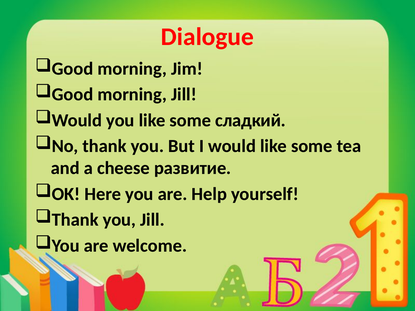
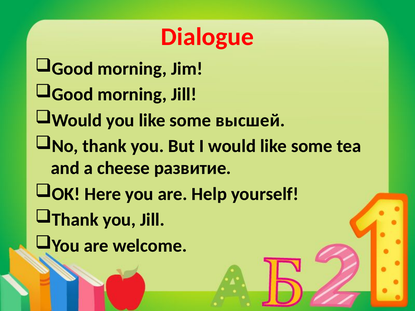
сладкий: сладкий -> высшей
